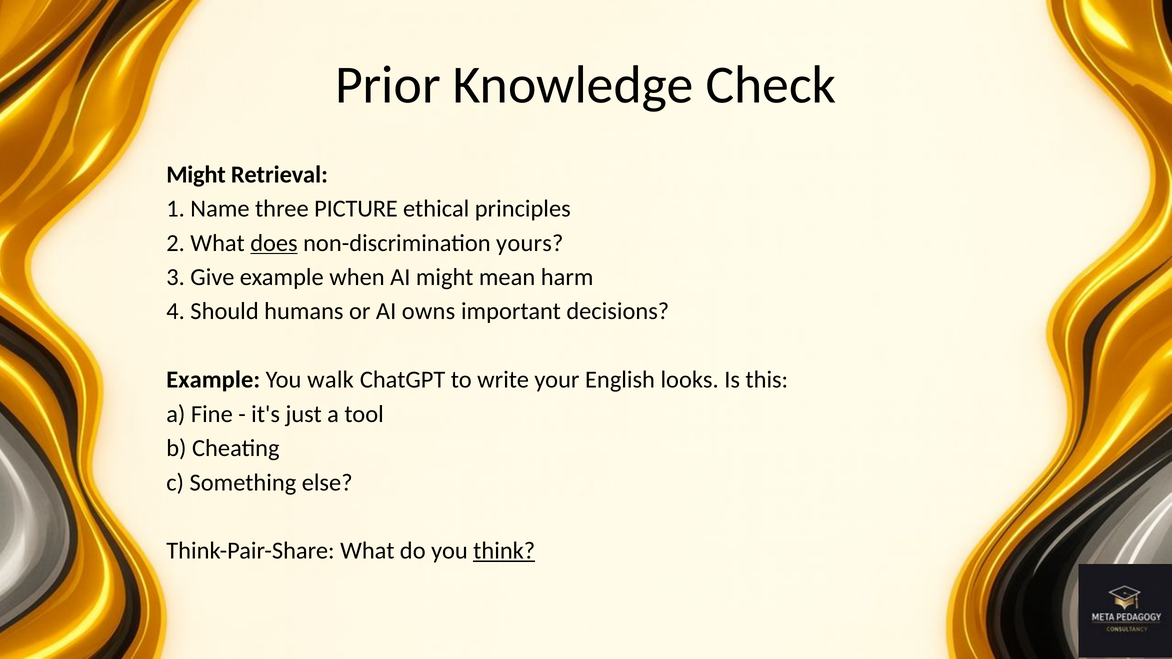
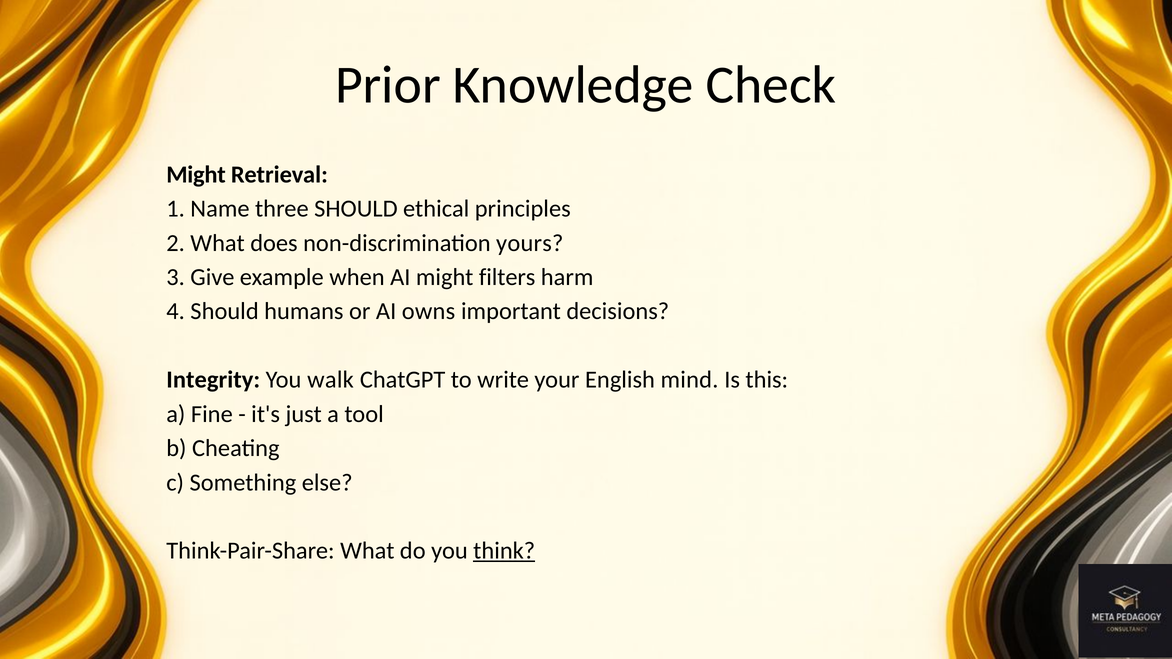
three PICTURE: PICTURE -> SHOULD
does underline: present -> none
mean: mean -> filters
Example at (213, 380): Example -> Integrity
looks: looks -> mind
